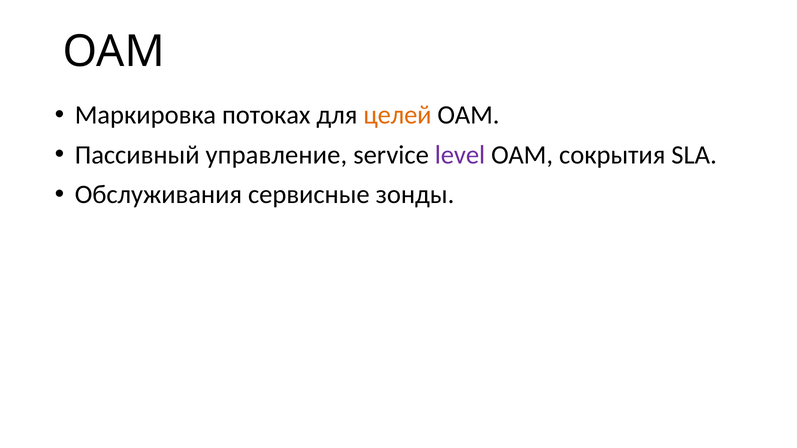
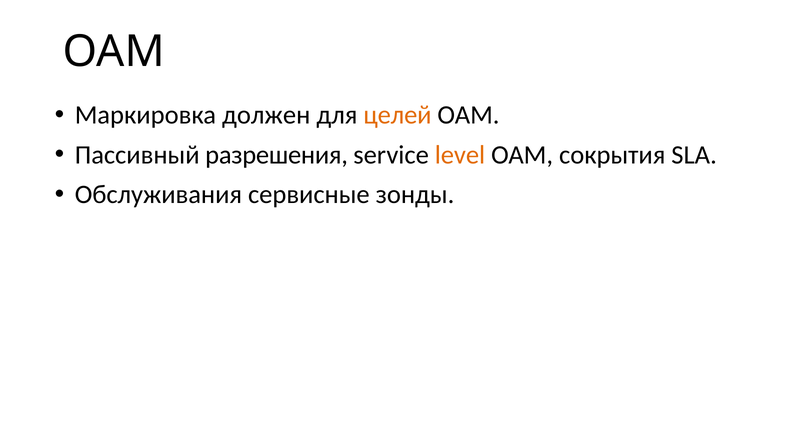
потоках: потоках -> должен
управление: управление -> разрешения
level colour: purple -> orange
